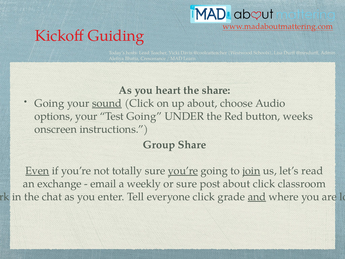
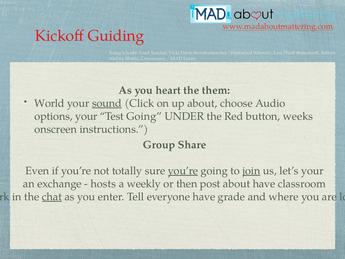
the share: share -> them
Going at (49, 103): Going -> World
Even underline: present -> none
let’s read: read -> your
email at (103, 184): email -> hosts
or sure: sure -> then
about click: click -> have
chat underline: none -> present
everyone click: click -> have
and underline: present -> none
